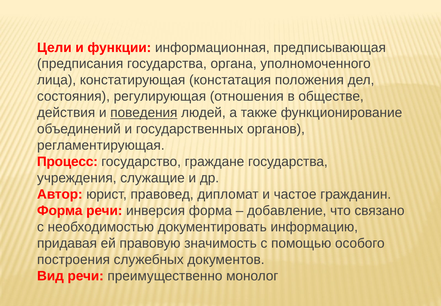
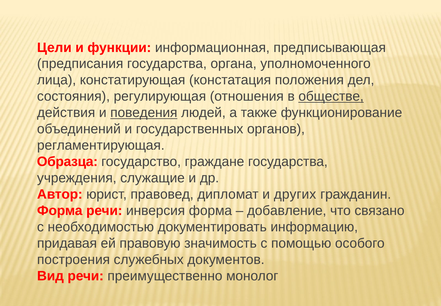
обществе underline: none -> present
Процесс: Процесс -> Образца
частое: частое -> других
